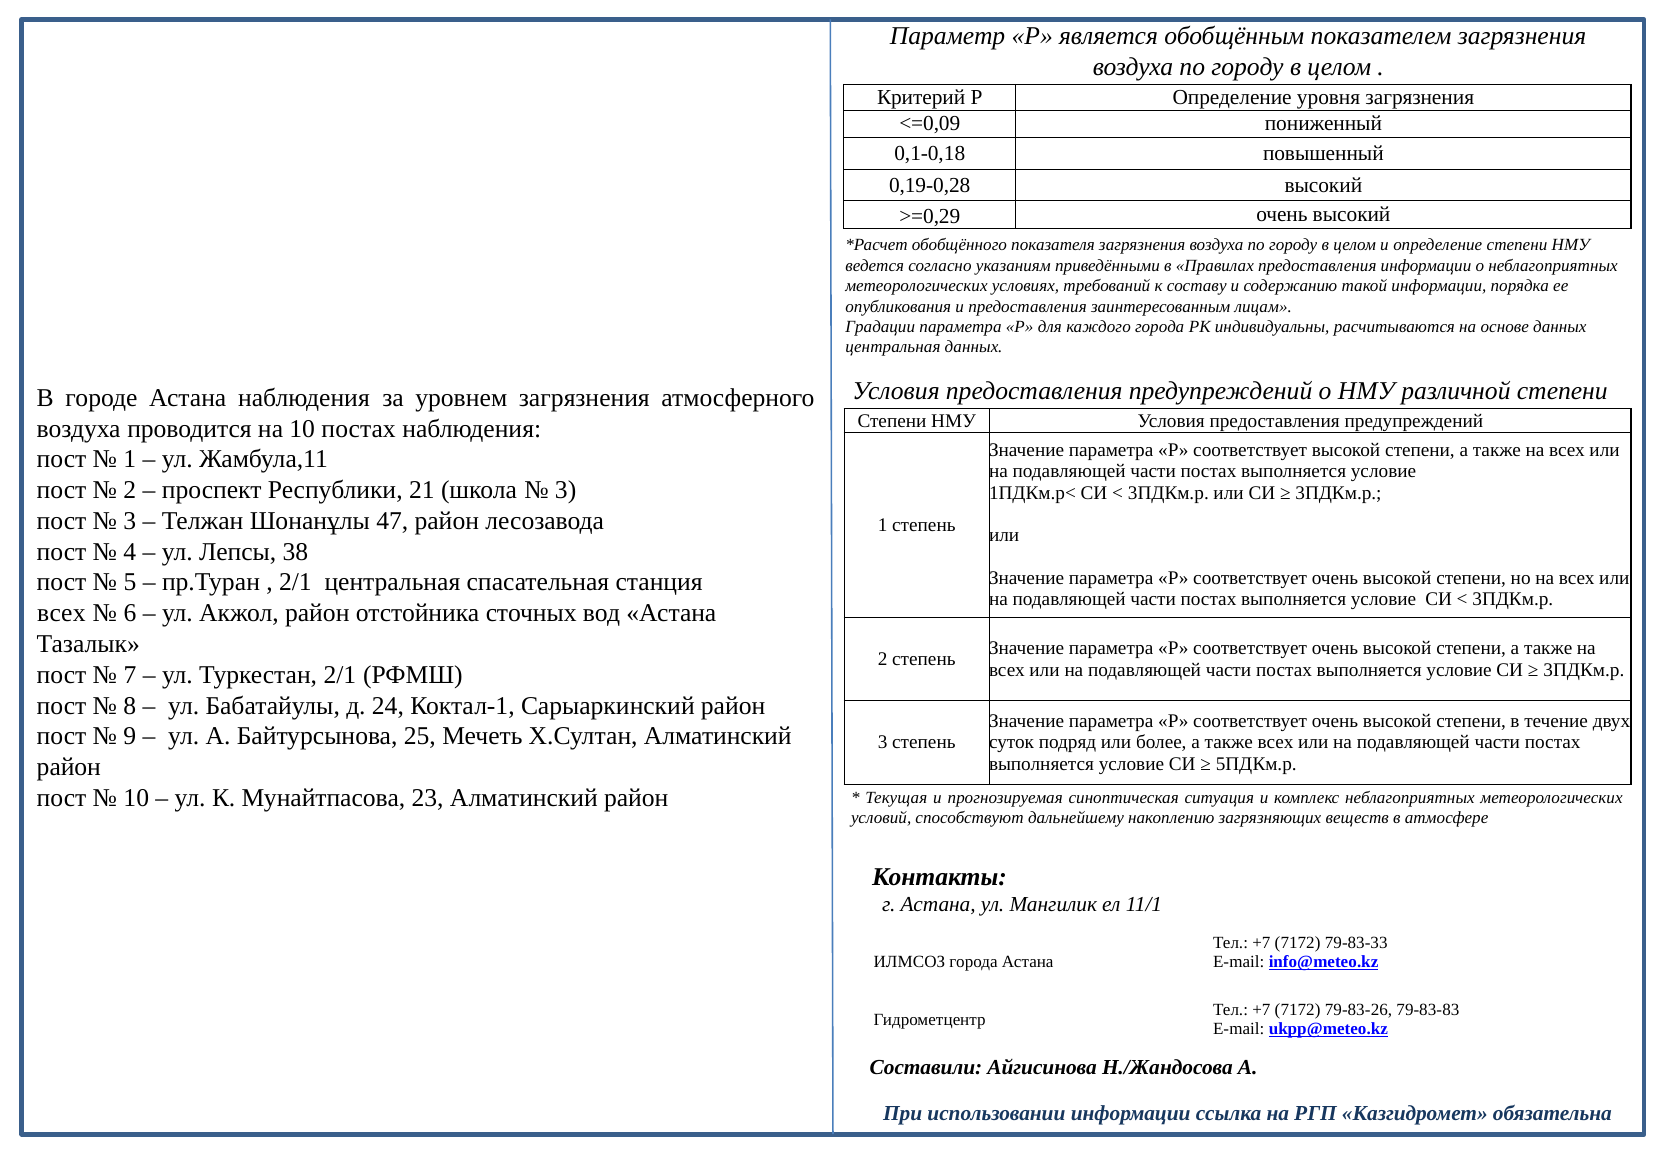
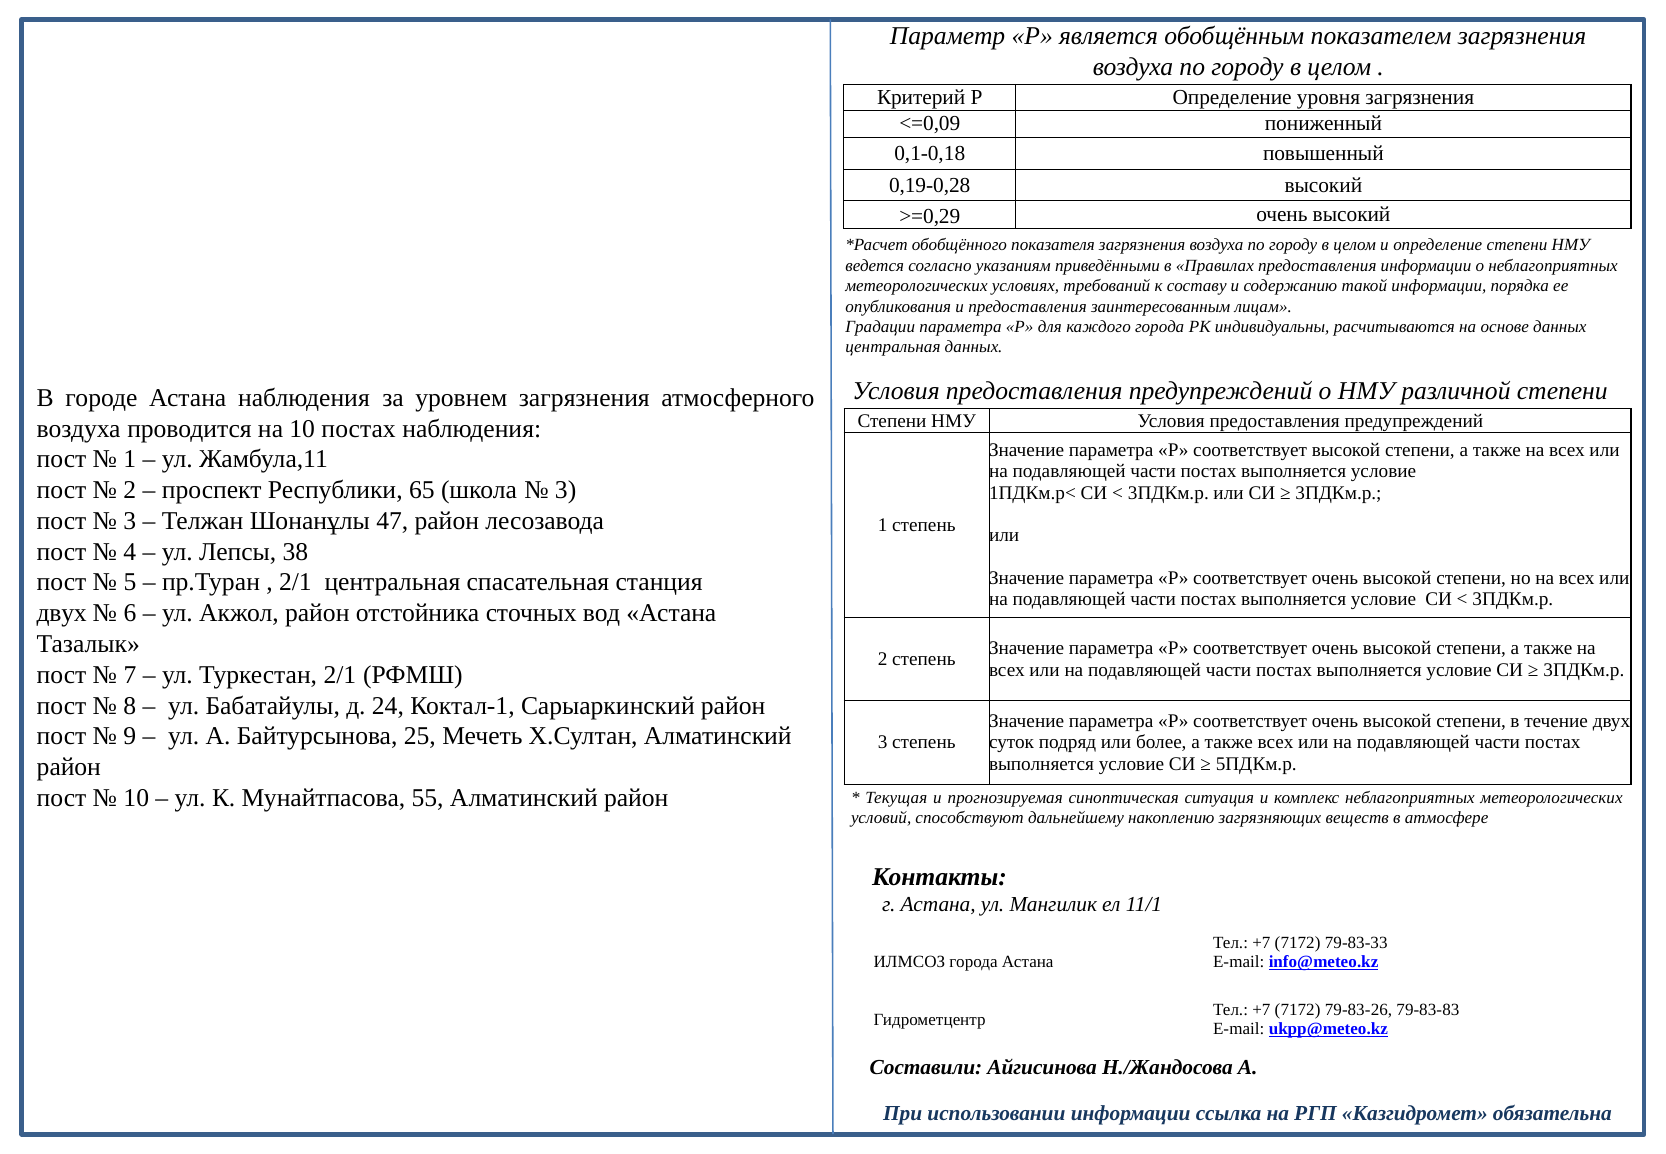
21: 21 -> 65
всех at (61, 613): всех -> двух
23: 23 -> 55
